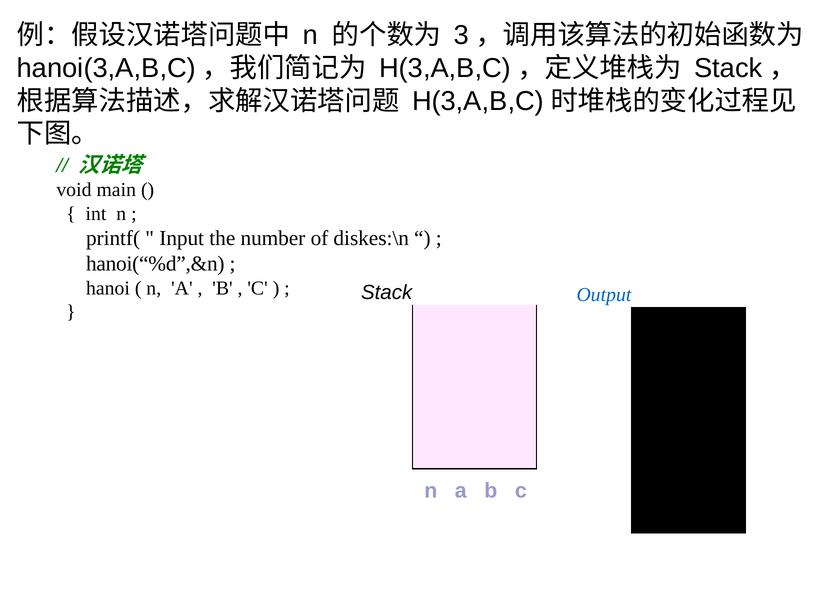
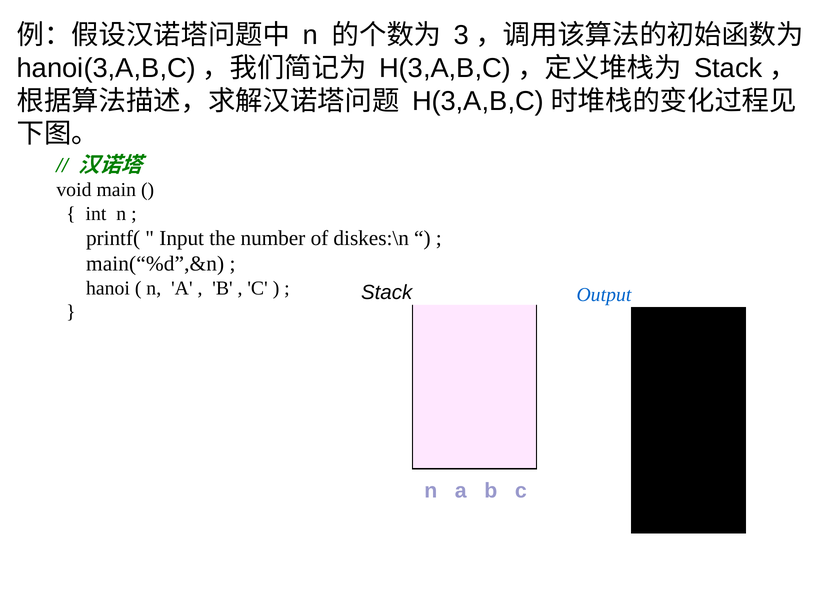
hanoi(“%d”,&n: hanoi(“%d”,&n -> main(“%d”,&n
